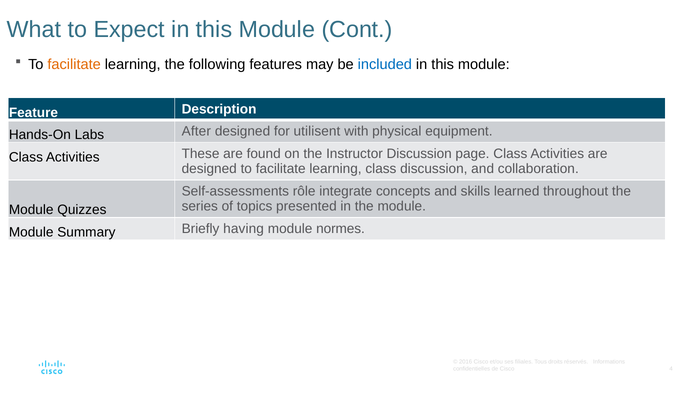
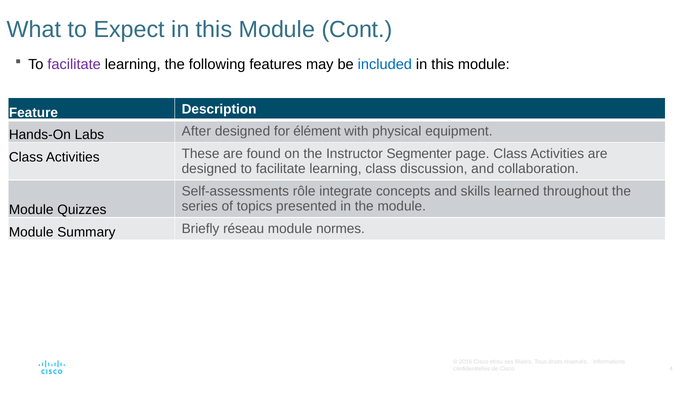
facilitate at (74, 64) colour: orange -> purple
utilisent: utilisent -> élément
Instructor Discussion: Discussion -> Segmenter
having: having -> réseau
